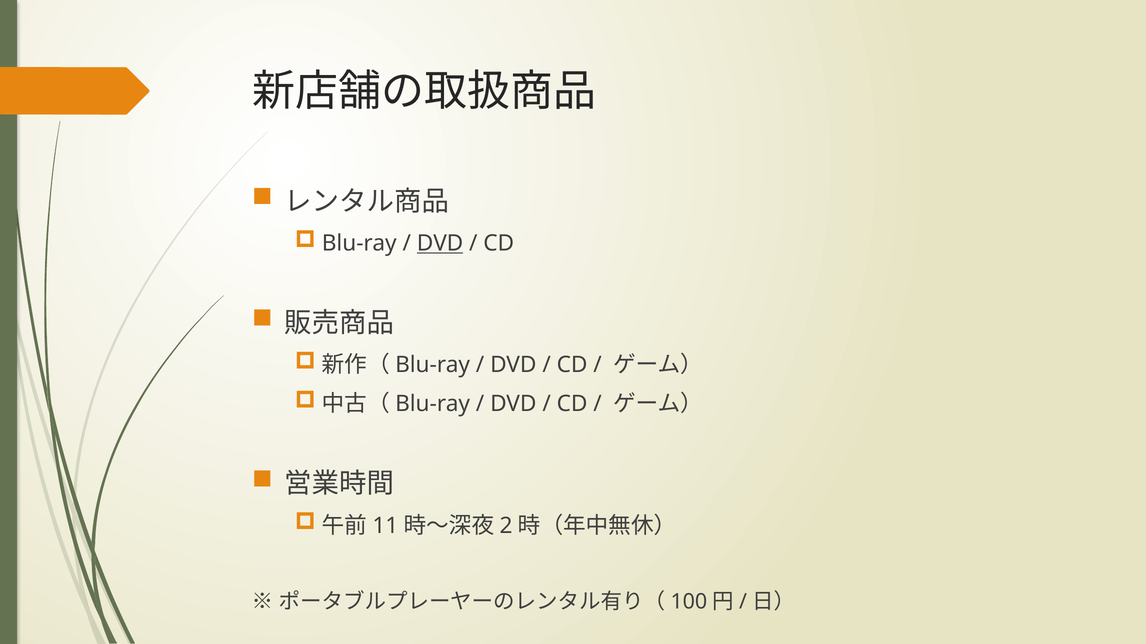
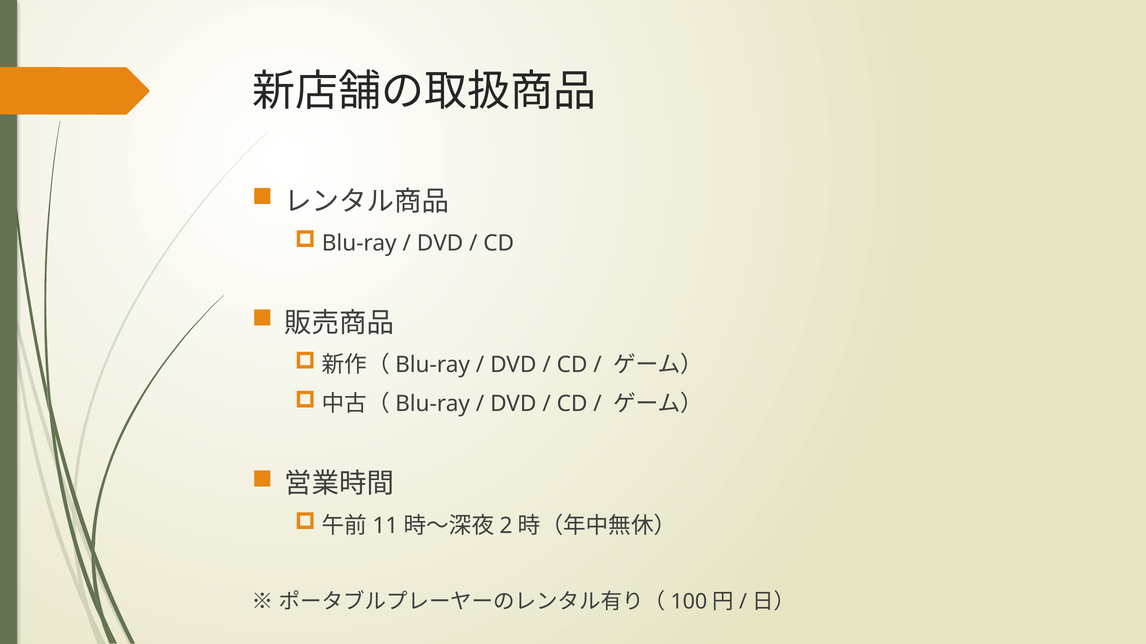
DVD at (440, 243) underline: present -> none
